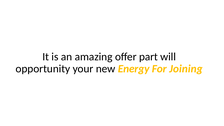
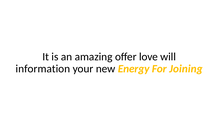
part: part -> love
opportunity: opportunity -> information
